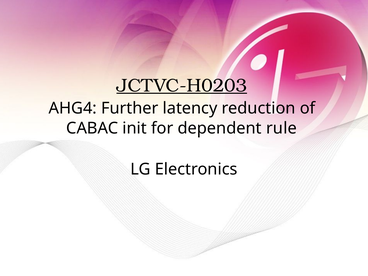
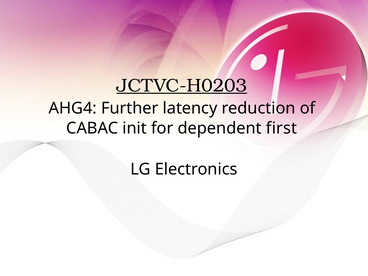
rule: rule -> first
